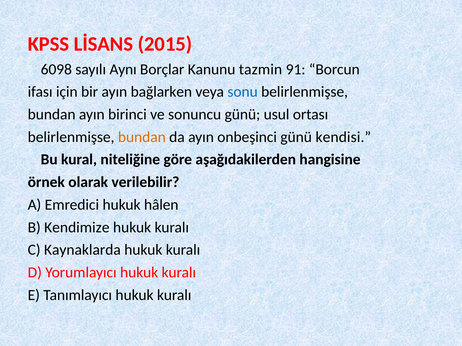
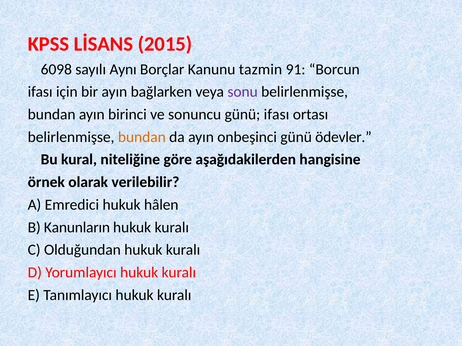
sonu colour: blue -> purple
günü usul: usul -> ifası
kendisi: kendisi -> ödevler
Kendimize: Kendimize -> Kanunların
Kaynaklarda: Kaynaklarda -> Olduğundan
